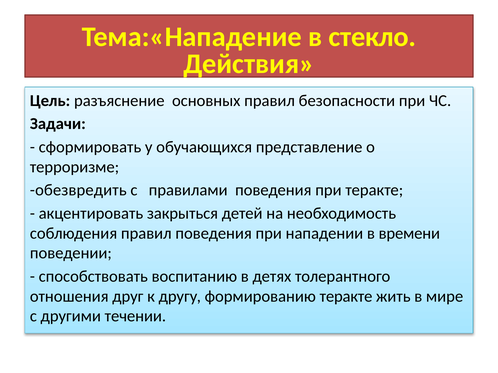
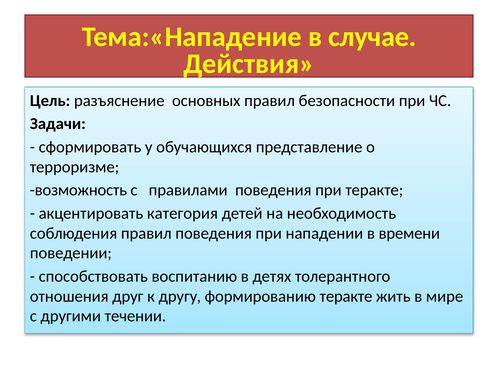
стекло: стекло -> случае
обезвредить: обезвредить -> возможность
закрыться: закрыться -> категория
